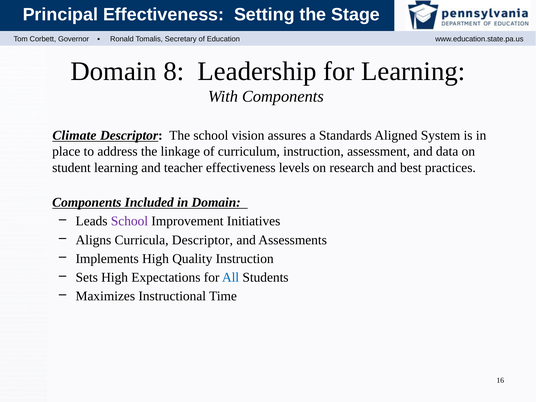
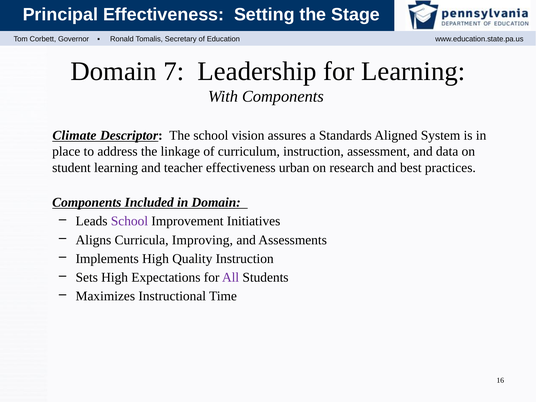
8: 8 -> 7
levels: levels -> urban
Curricula Descriptor: Descriptor -> Improving
All colour: blue -> purple
